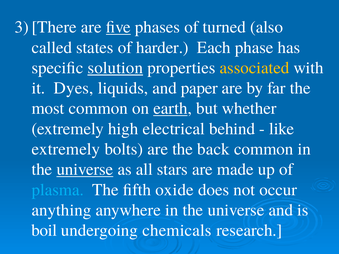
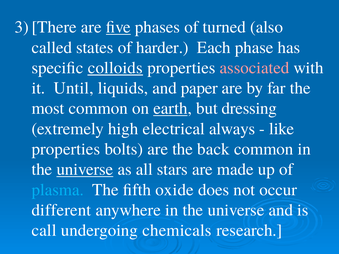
solution: solution -> colloids
associated colour: yellow -> pink
Dyes: Dyes -> Until
whether: whether -> dressing
behind: behind -> always
extremely at (66, 149): extremely -> properties
anything: anything -> different
boil: boil -> call
